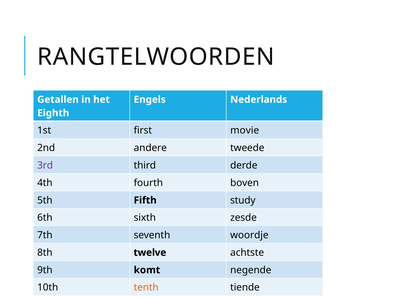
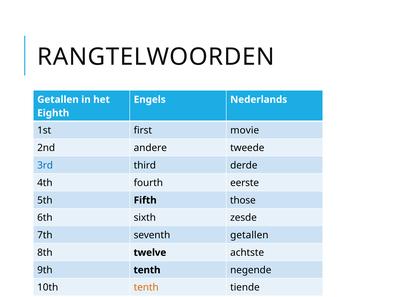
3rd colour: purple -> blue
boven: boven -> eerste
study: study -> those
seventh woordje: woordje -> getallen
9th komt: komt -> tenth
